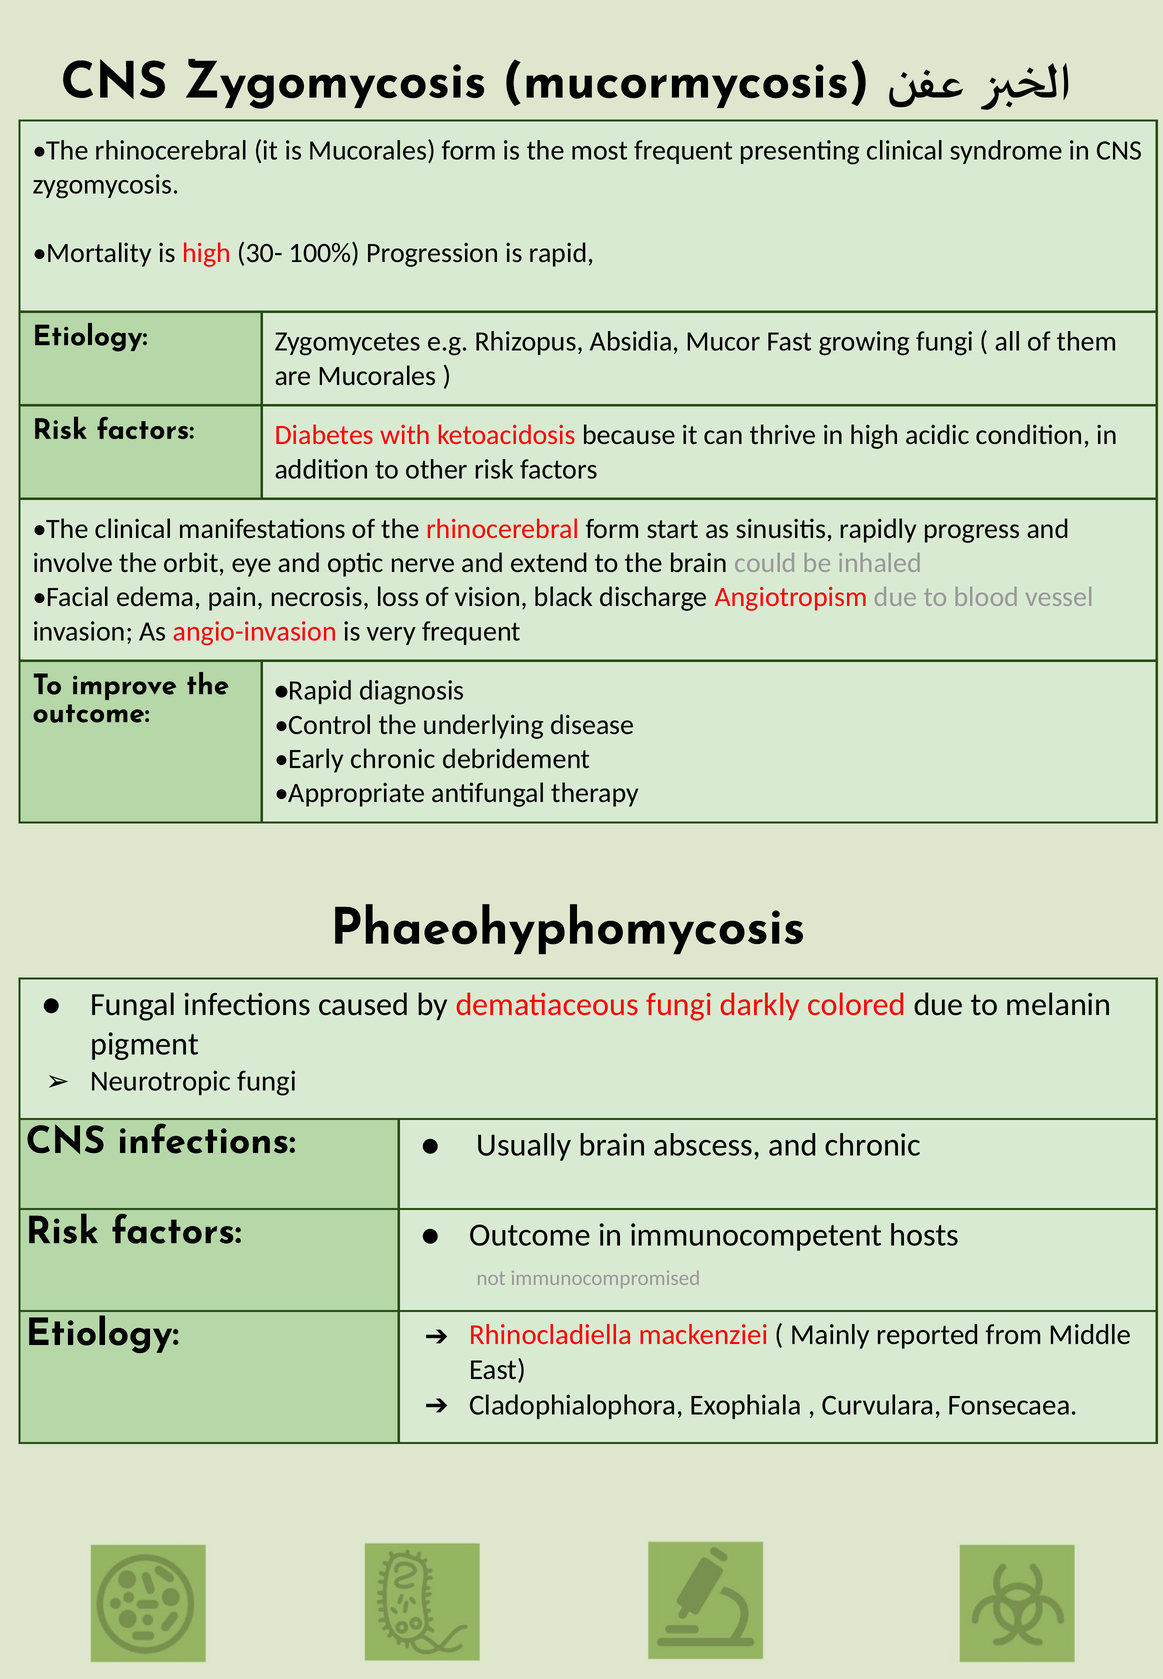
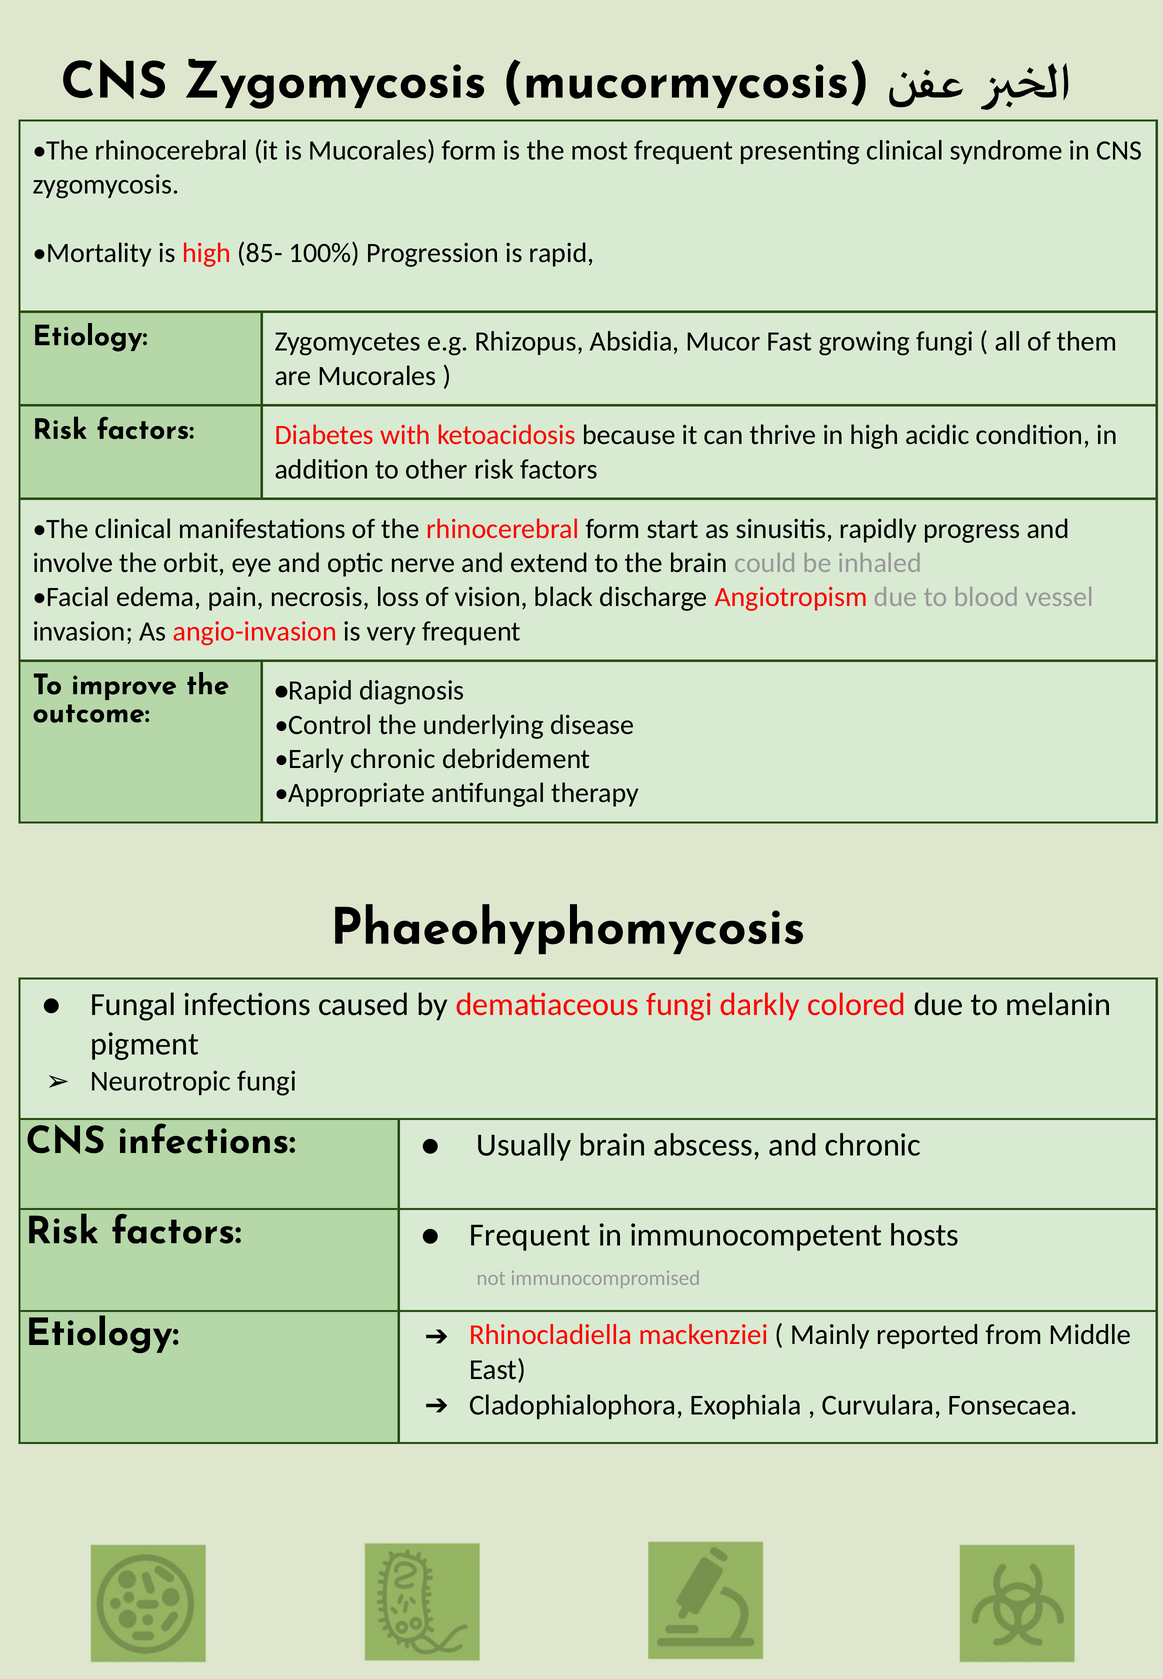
30-: 30- -> 85-
Outcome at (530, 1235): Outcome -> Frequent
